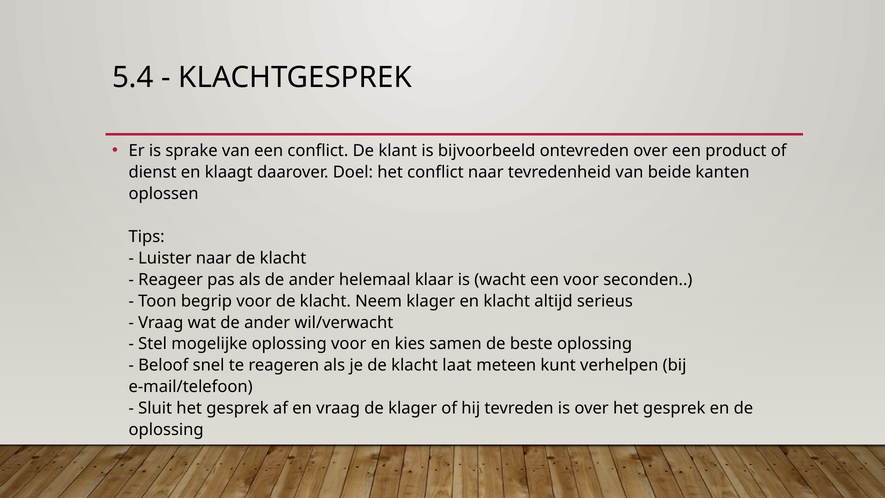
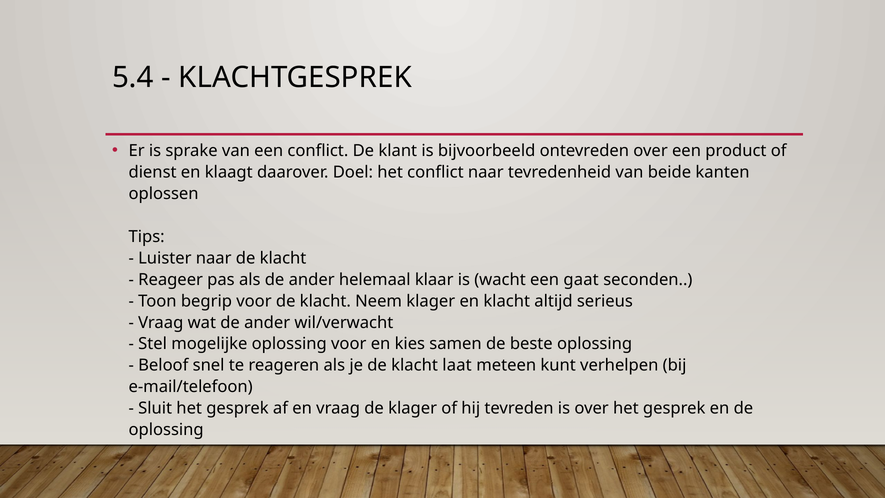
een voor: voor -> gaat
